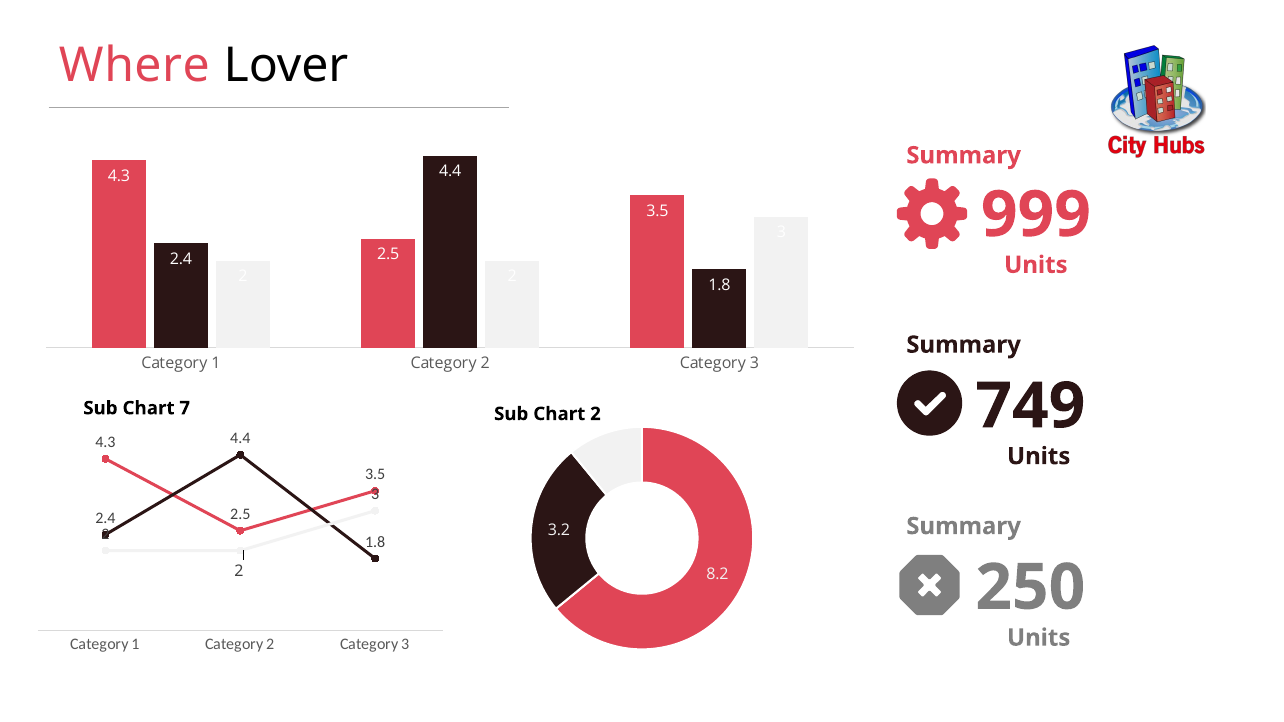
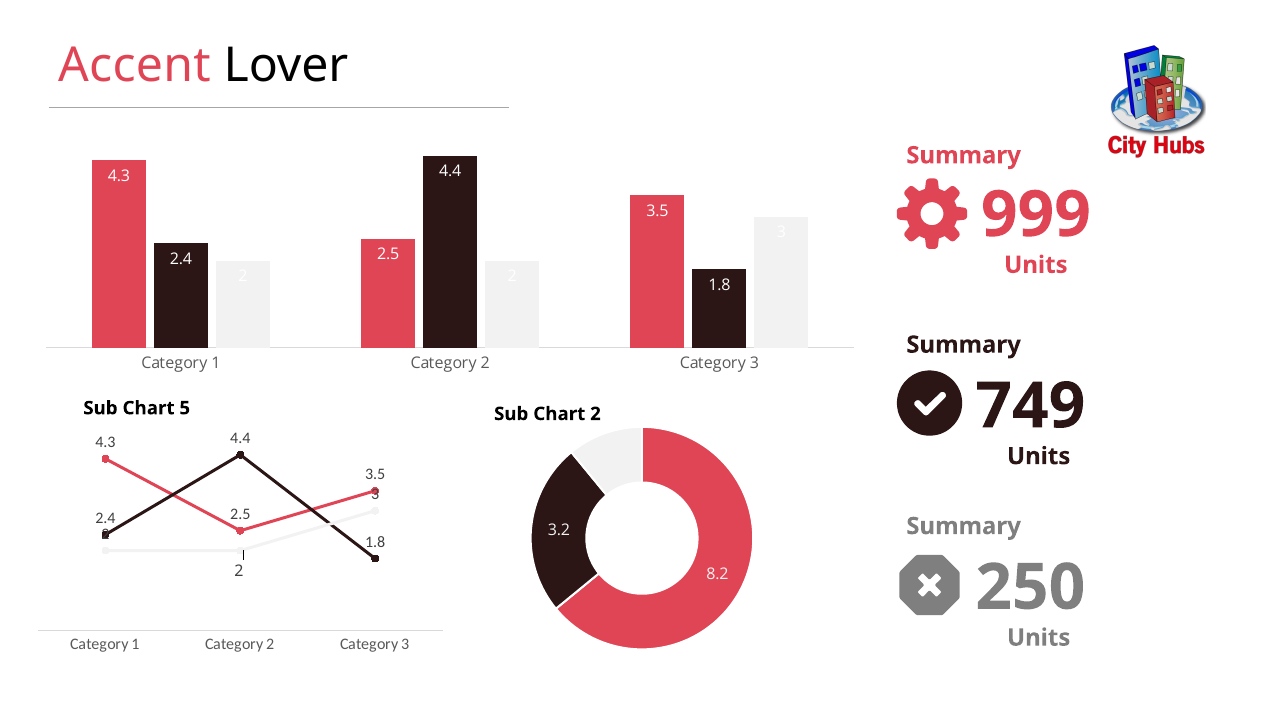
Where: Where -> Accent
7: 7 -> 5
